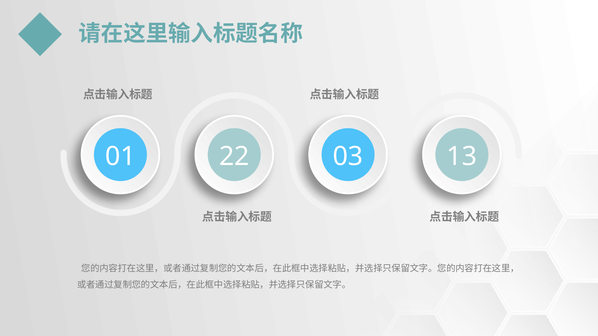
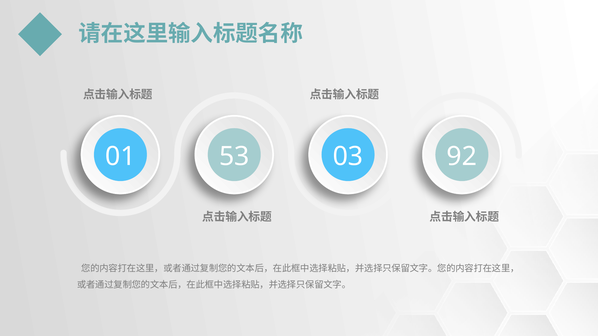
22: 22 -> 53
13: 13 -> 92
